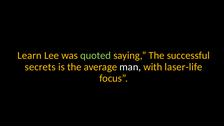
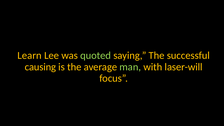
secrets: secrets -> causing
man colour: white -> light green
laser-life: laser-life -> laser-will
